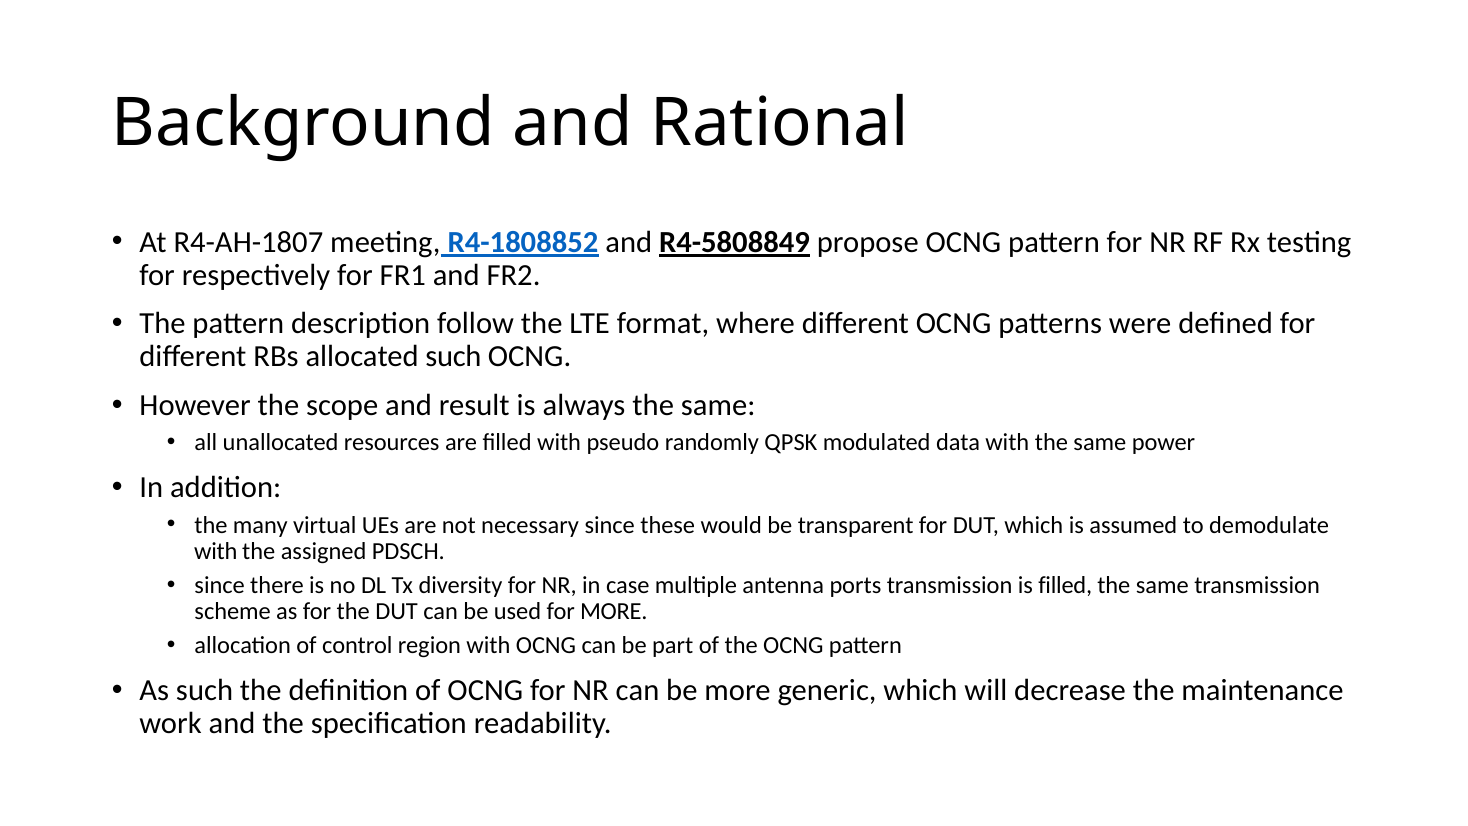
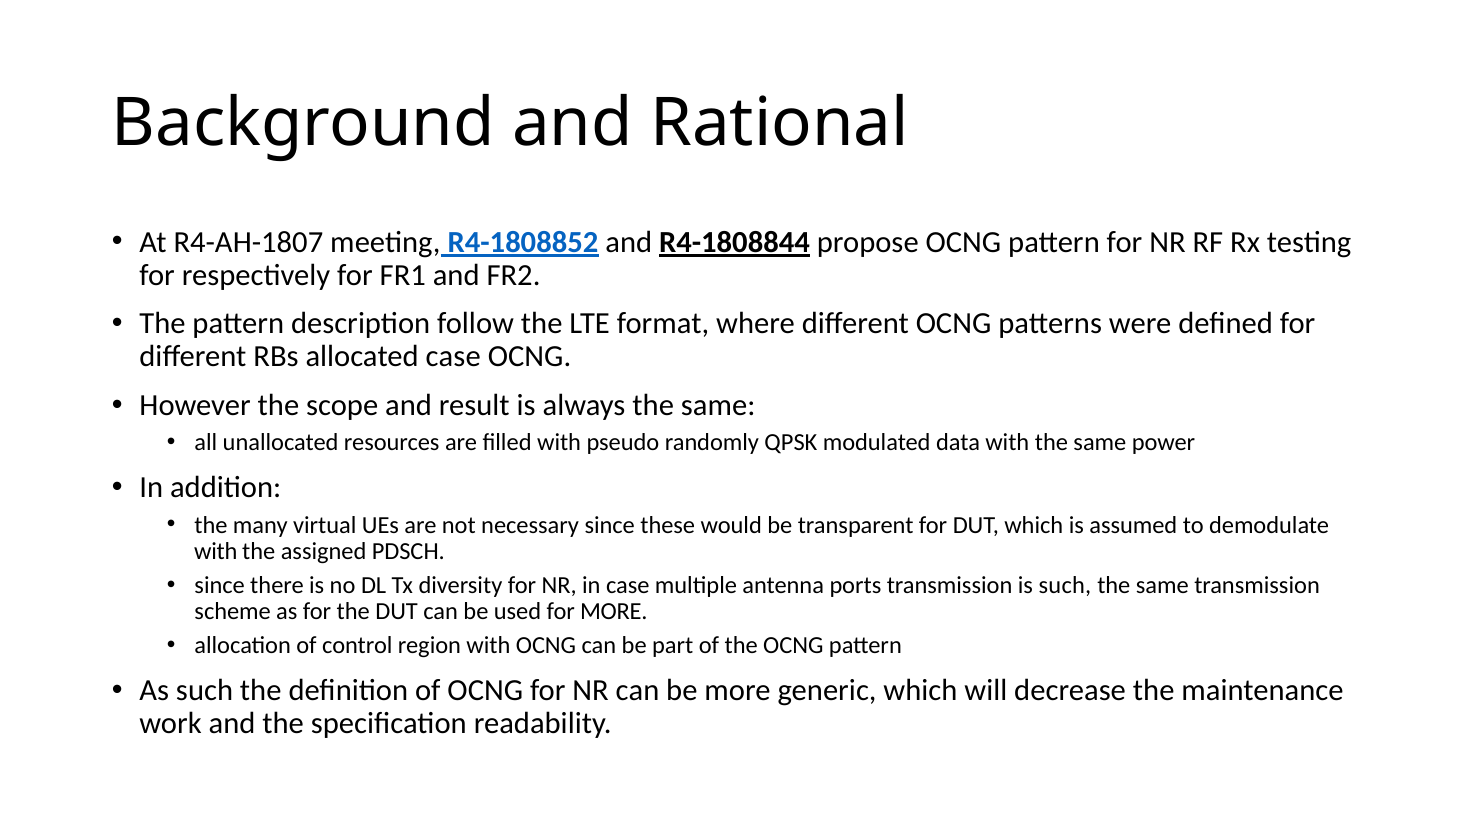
R4-5808849: R4-5808849 -> R4-1808844
allocated such: such -> case
is filled: filled -> such
